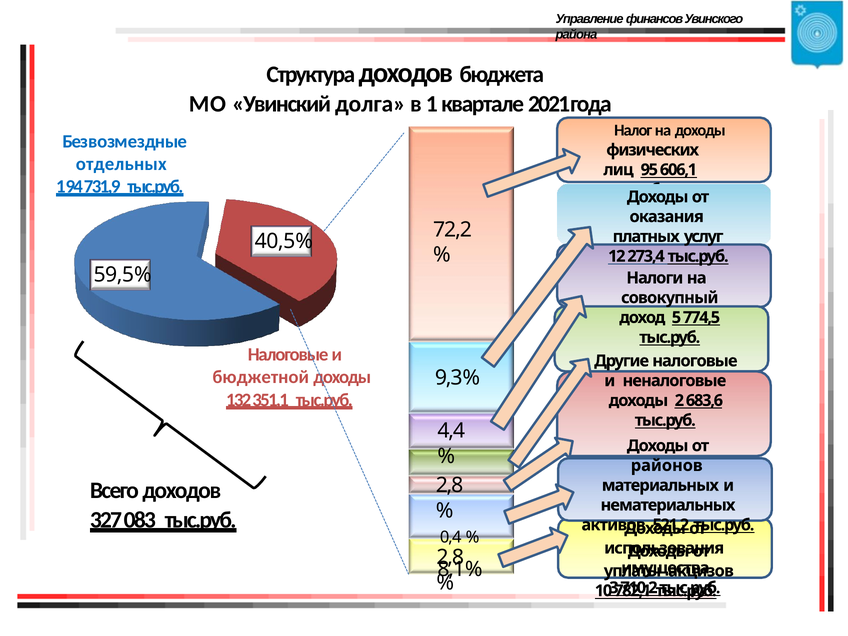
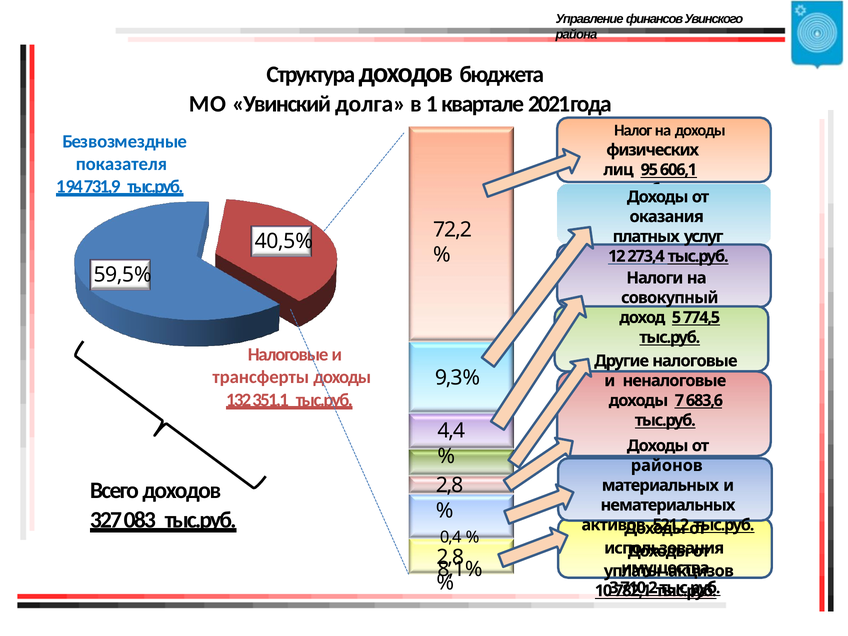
отдельных: отдельных -> показателя
бюджетной: бюджетной -> трансферты
2: 2 -> 7
